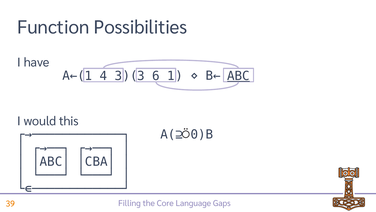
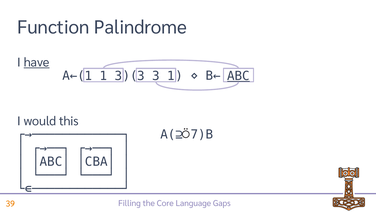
Possibilities: Possibilities -> Palindrome
have underline: none -> present
1 4: 4 -> 1
3 3 6: 6 -> 3
0)B: 0)B -> 7)B
